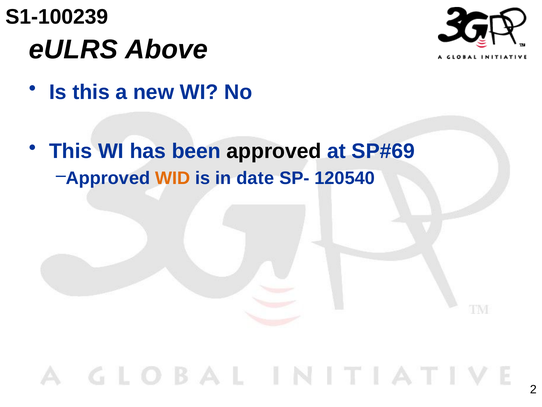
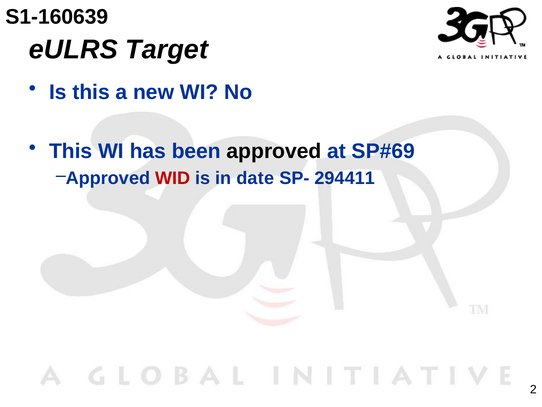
S1-100239: S1-100239 -> S1-160639
Above: Above -> Target
WID colour: orange -> red
120540: 120540 -> 294411
